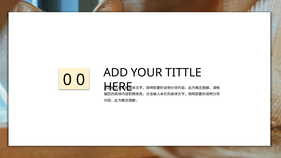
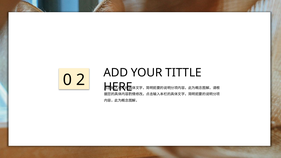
0 0: 0 -> 2
